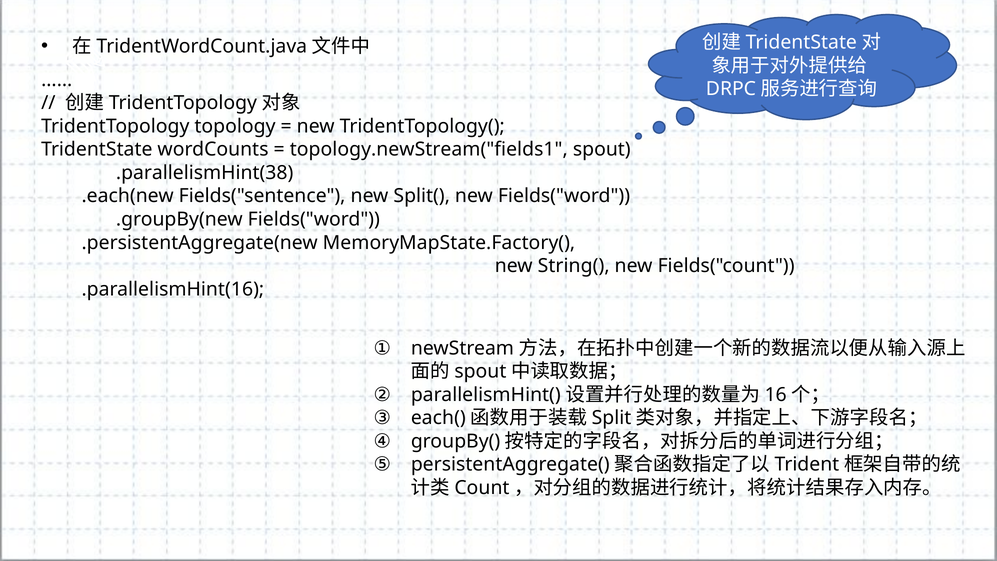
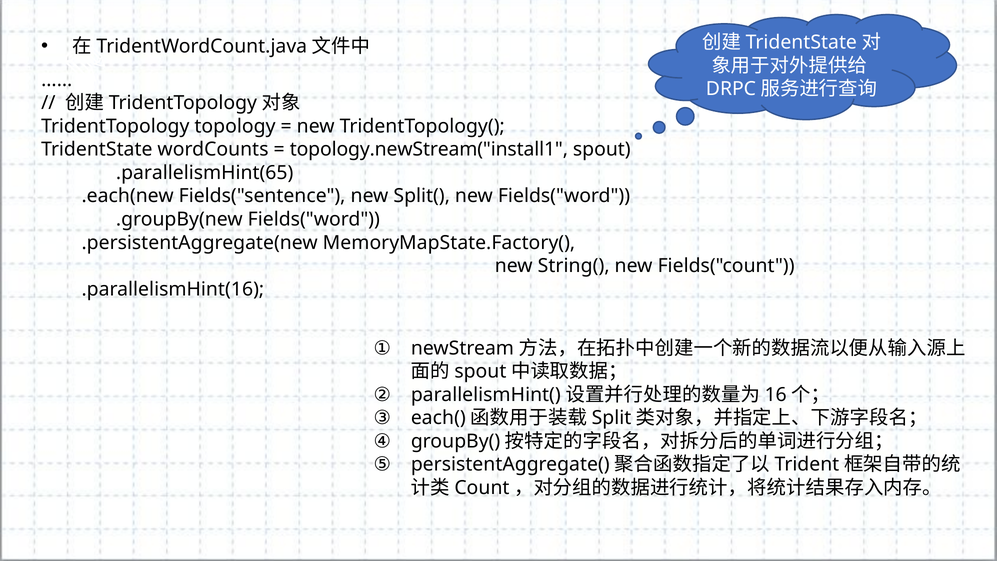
topology.newStream("fields1: topology.newStream("fields1 -> topology.newStream("install1
.parallelismHint(38: .parallelismHint(38 -> .parallelismHint(65
